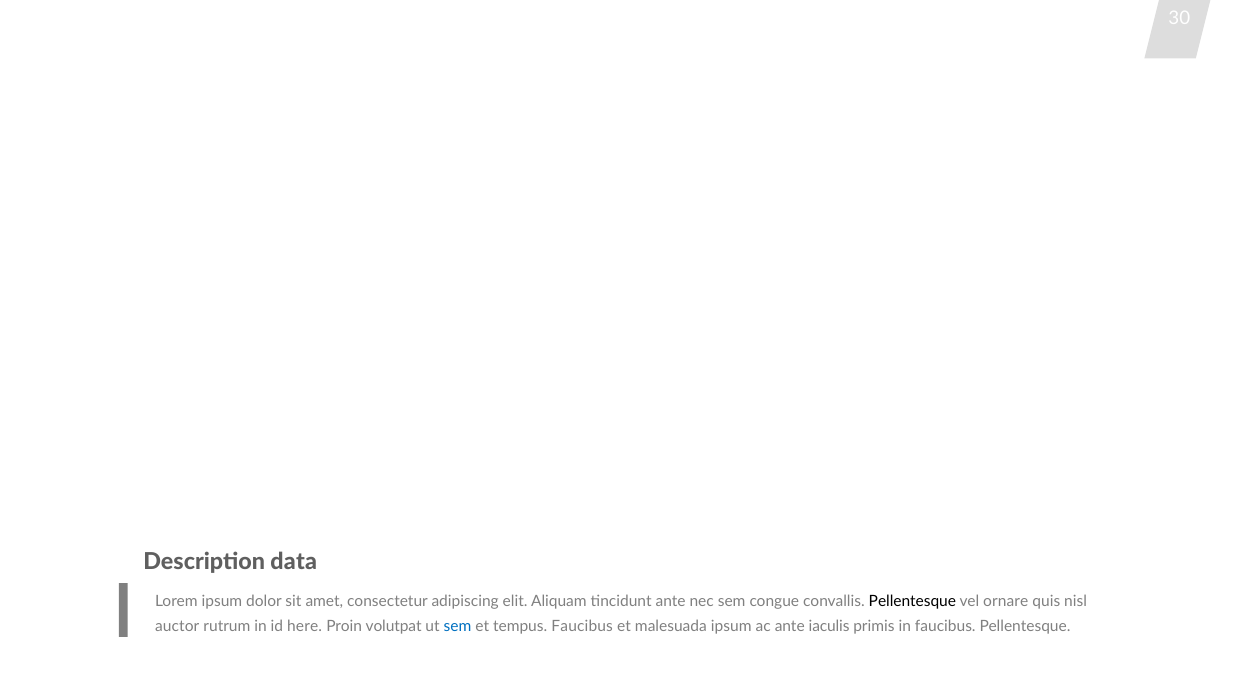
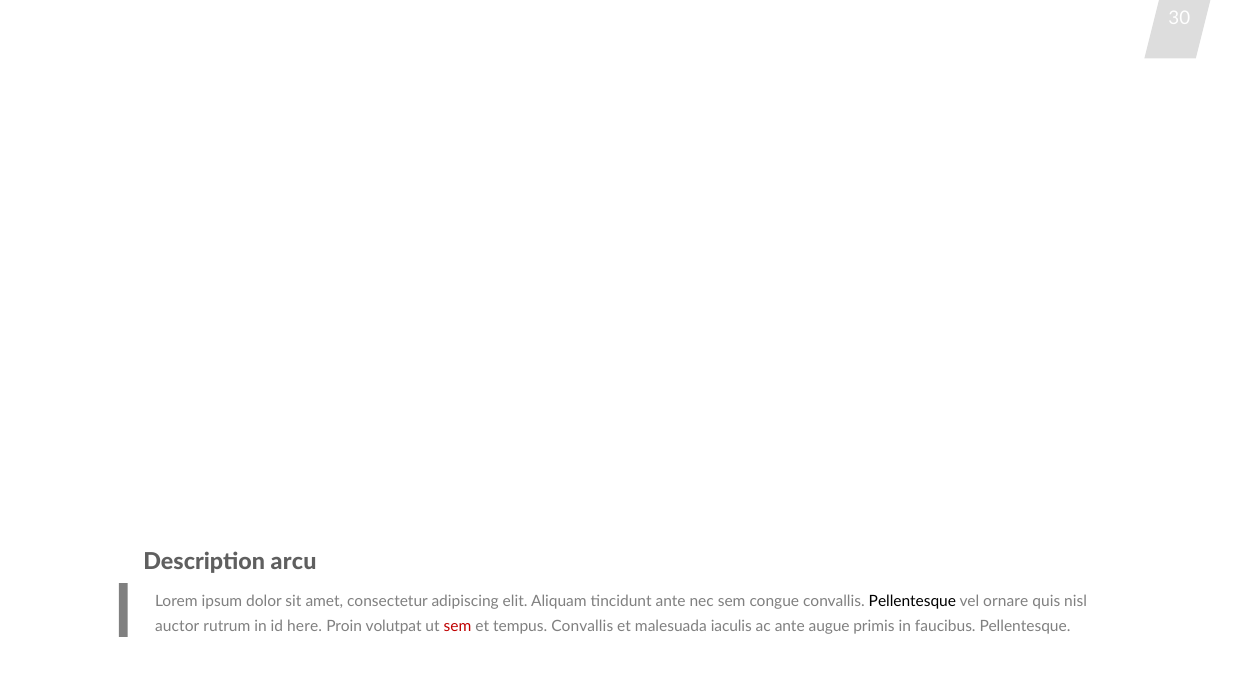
data: data -> arcu
sem at (457, 626) colour: blue -> red
tempus Faucibus: Faucibus -> Convallis
malesuada ipsum: ipsum -> iaculis
iaculis: iaculis -> augue
